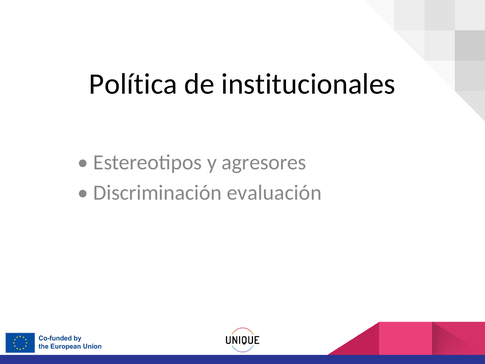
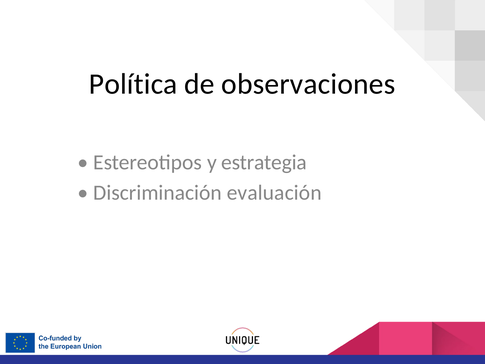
institucionales: institucionales -> observaciones
agresores: agresores -> estrategia
